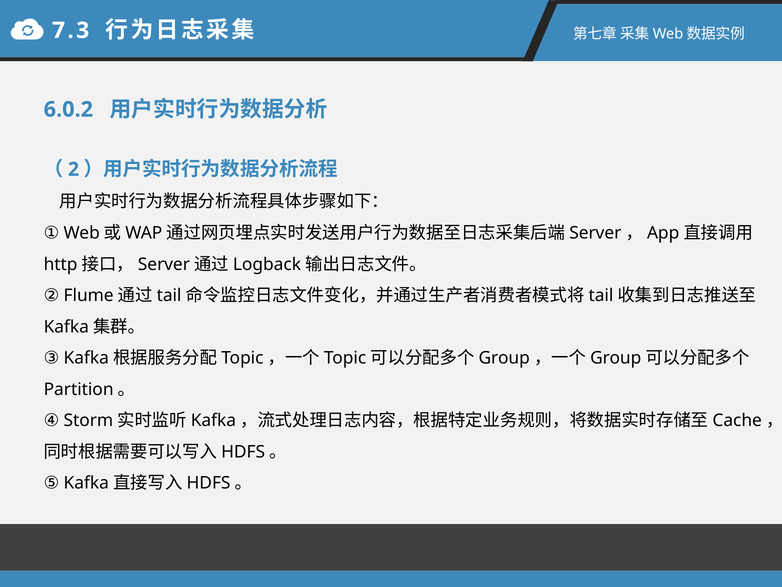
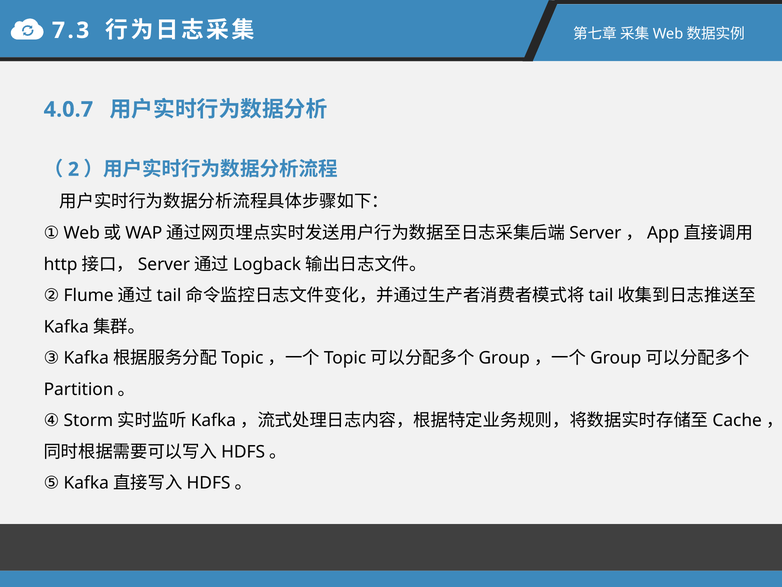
6.0.2: 6.0.2 -> 4.0.7
